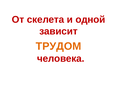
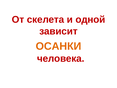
ТРУДОМ: ТРУДОМ -> ОСАНКИ
